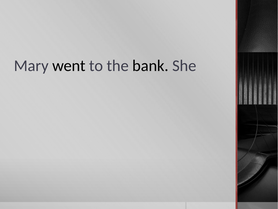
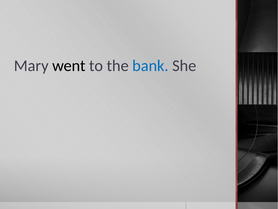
bank colour: black -> blue
